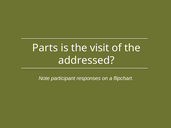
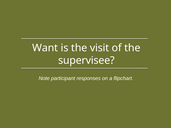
Parts: Parts -> Want
addressed: addressed -> supervisee
